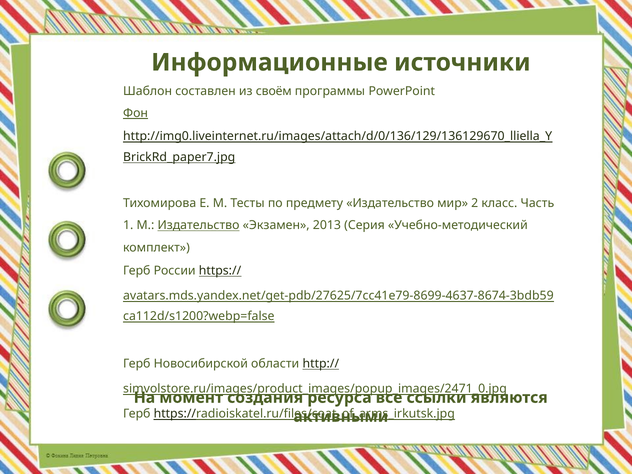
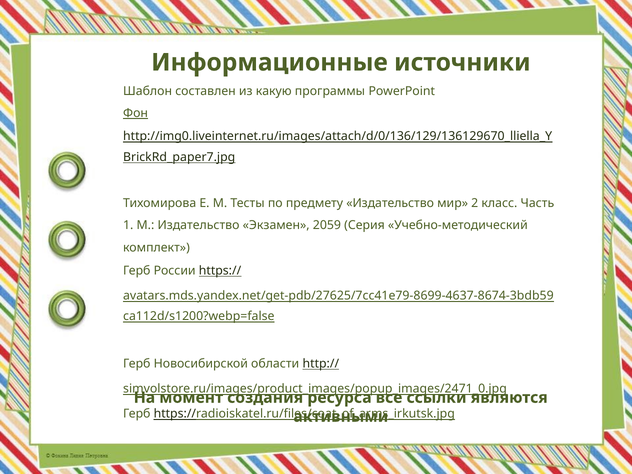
своём: своём -> какую
Издательство at (198, 225) underline: present -> none
2013: 2013 -> 2059
